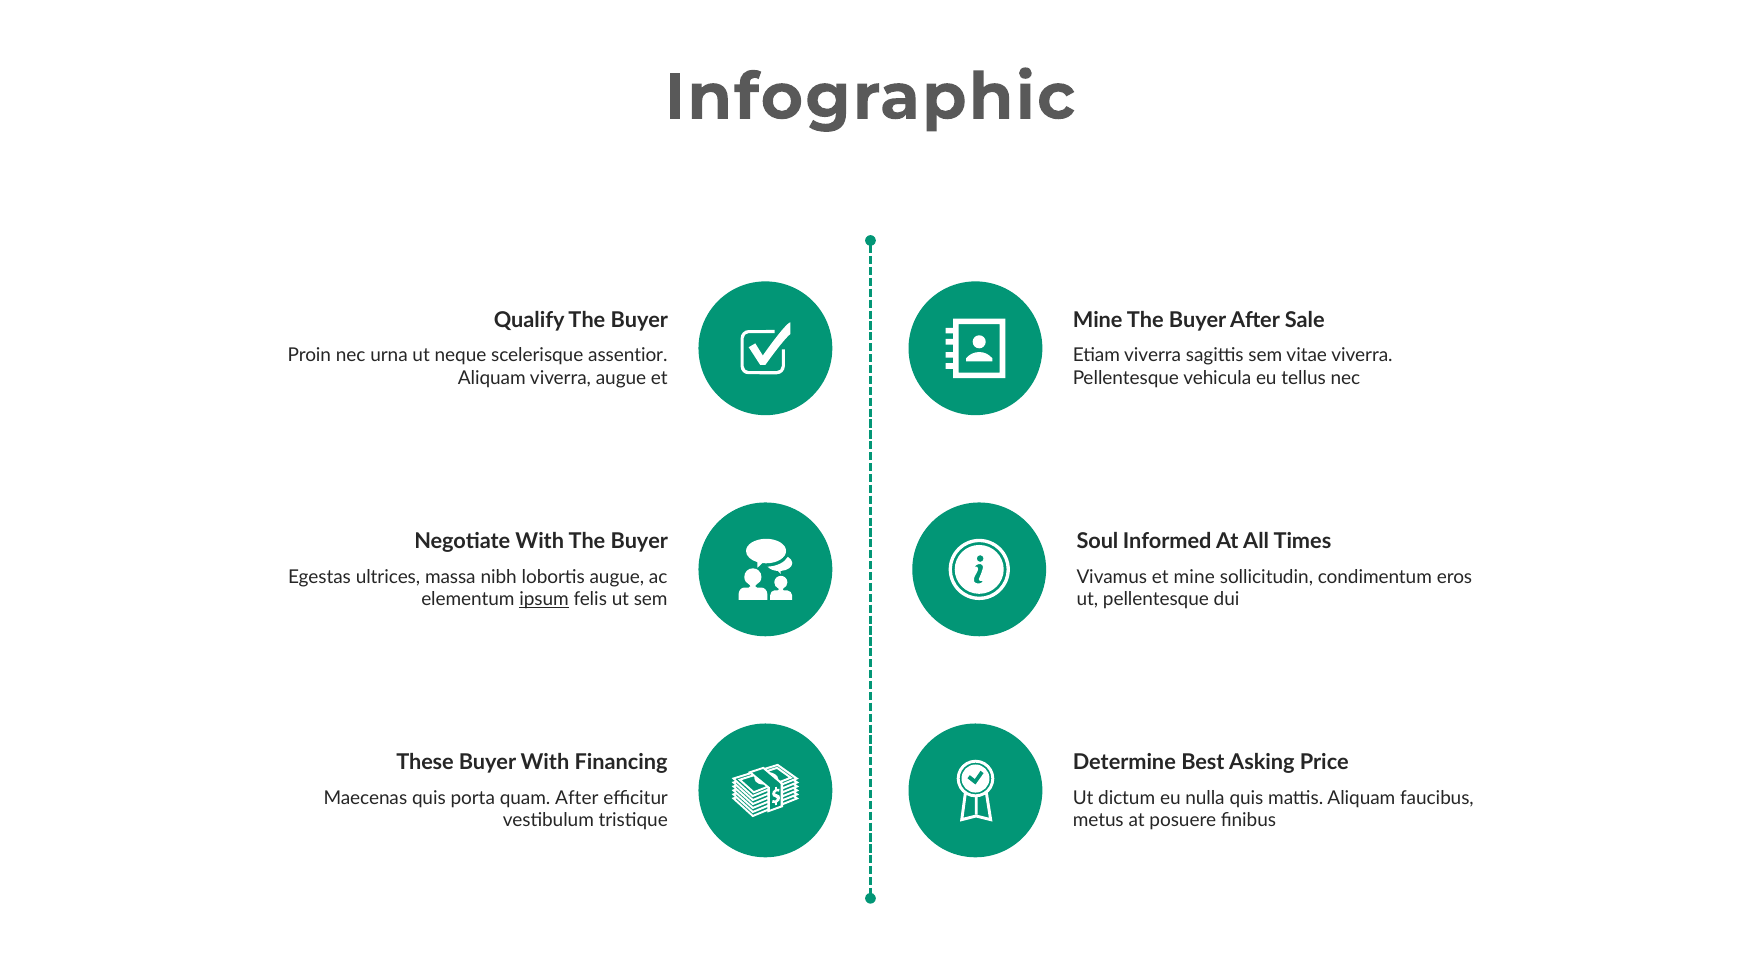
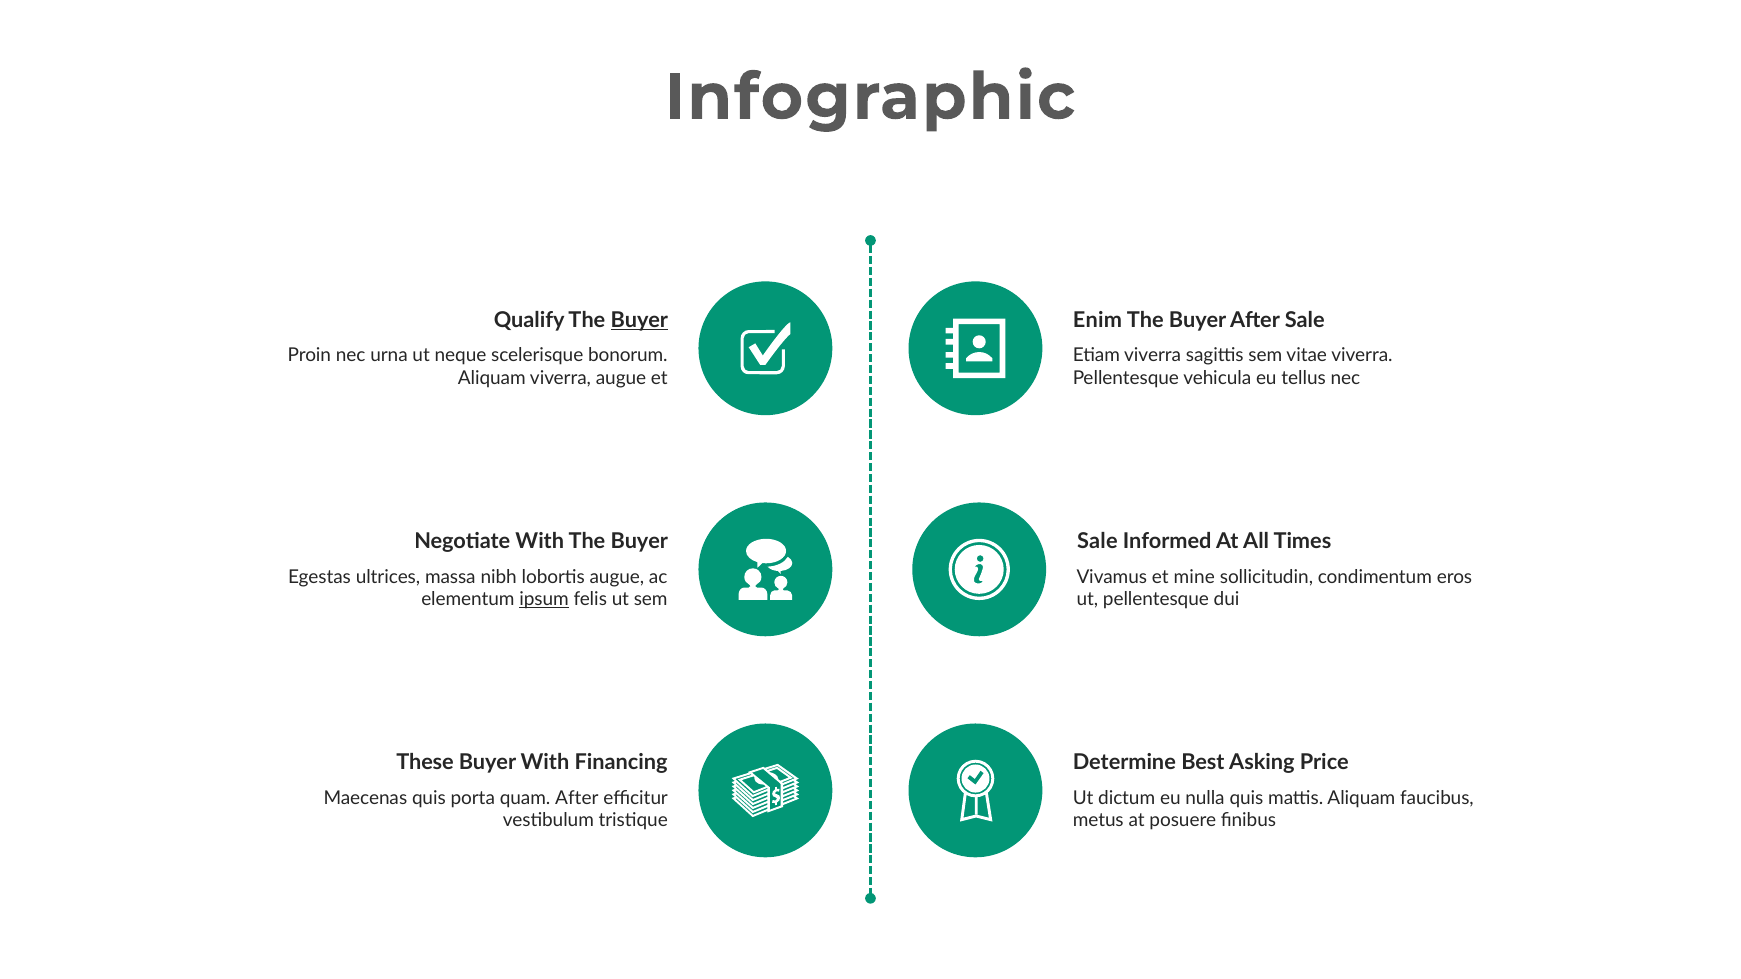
Buyer at (639, 321) underline: none -> present
Mine at (1098, 321): Mine -> Enim
assentior: assentior -> bonorum
Soul at (1097, 542): Soul -> Sale
